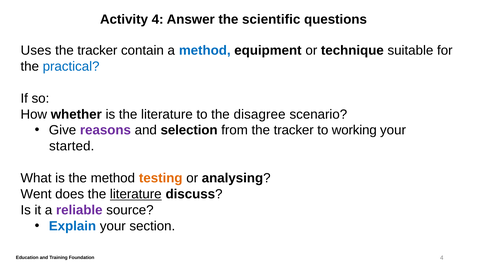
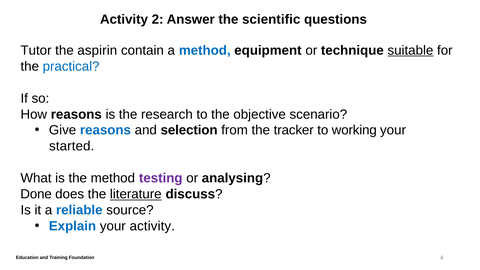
Activity 4: 4 -> 2
Uses: Uses -> Tutor
tracker at (97, 50): tracker -> aspirin
suitable underline: none -> present
How whether: whether -> reasons
is the literature: literature -> research
disagree: disagree -> objective
reasons at (105, 130) colour: purple -> blue
testing colour: orange -> purple
Went: Went -> Done
reliable colour: purple -> blue
your section: section -> activity
